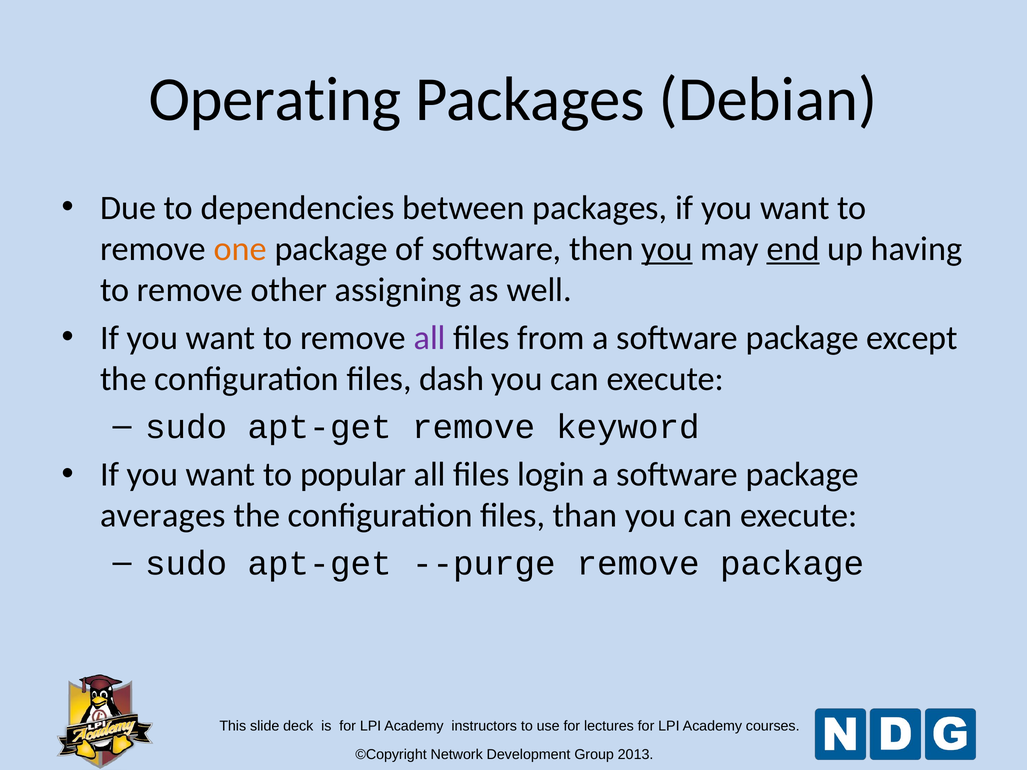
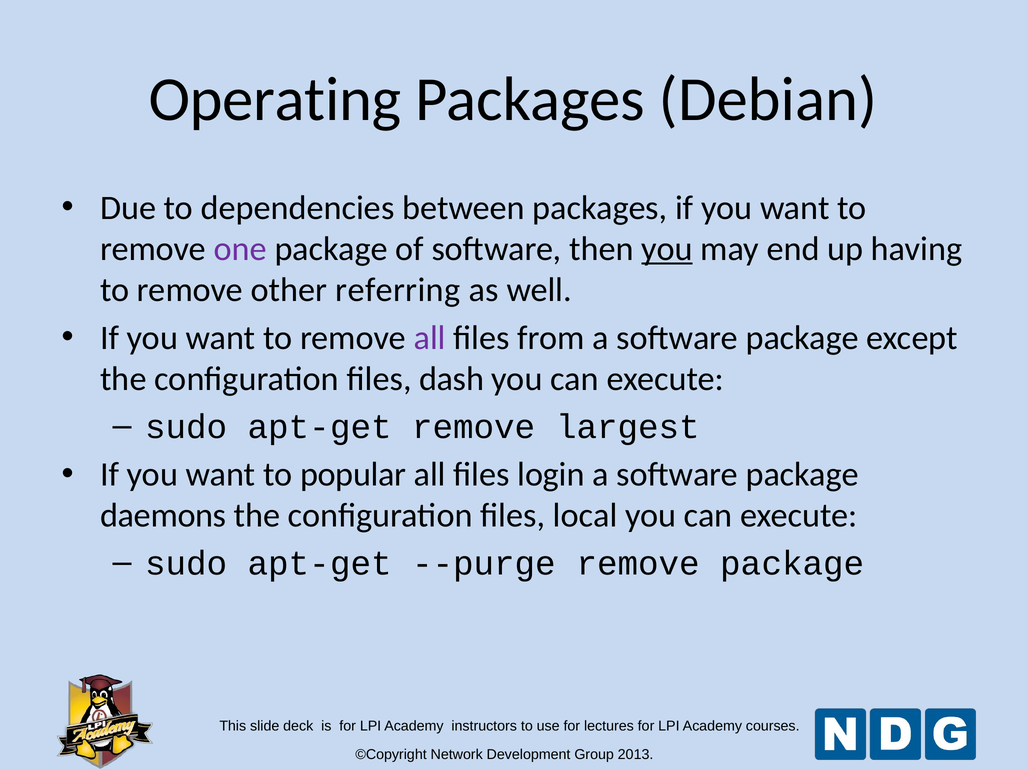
one colour: orange -> purple
end underline: present -> none
assigning: assigning -> referring
keyword: keyword -> largest
averages: averages -> daemons
than: than -> local
